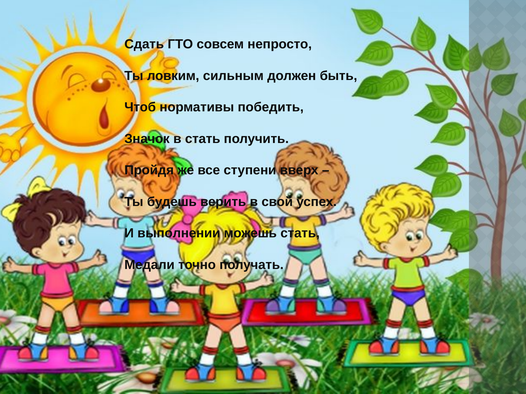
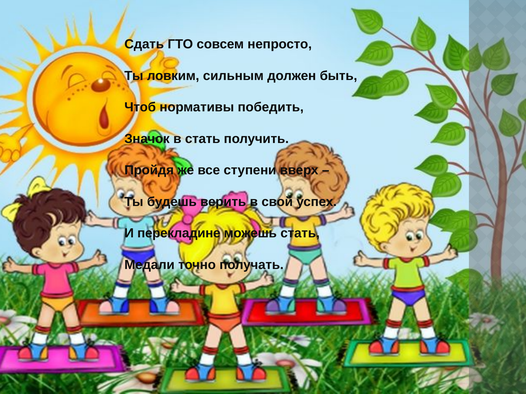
выполнении: выполнении -> перекладине
